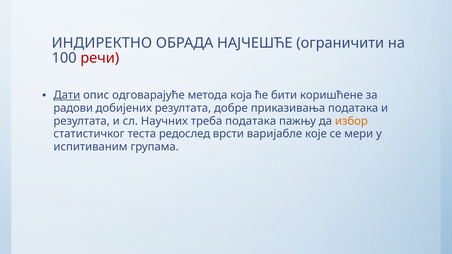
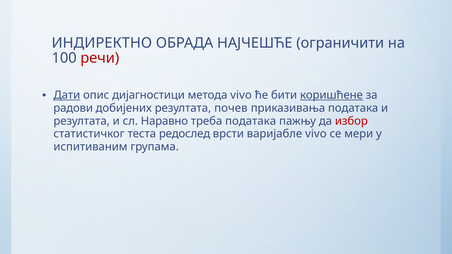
одговарајуће: одговарајуће -> дијагностици
метода која: која -> vivo
коришћене underline: none -> present
добре: добре -> почев
Научних: Научних -> Наравно
избор colour: orange -> red
варијабле које: које -> vivo
